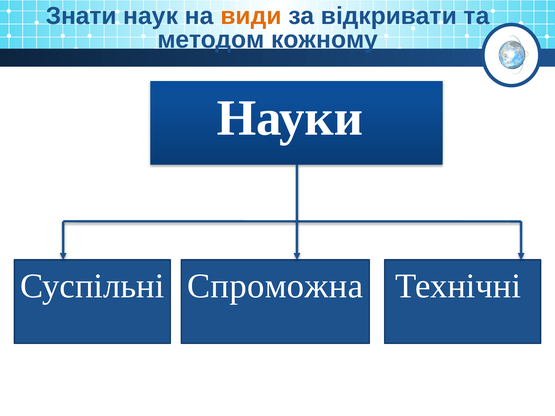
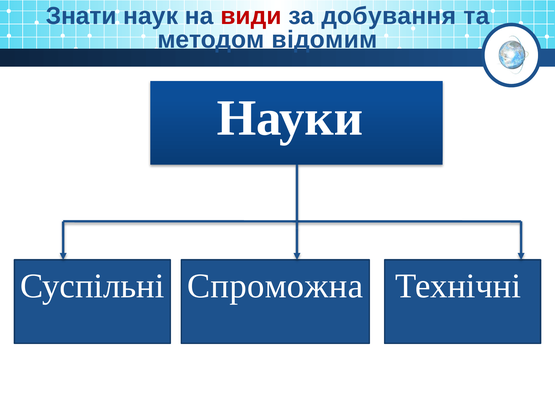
види colour: orange -> red
відкривати: відкривати -> добування
кожному: кожному -> відомим
